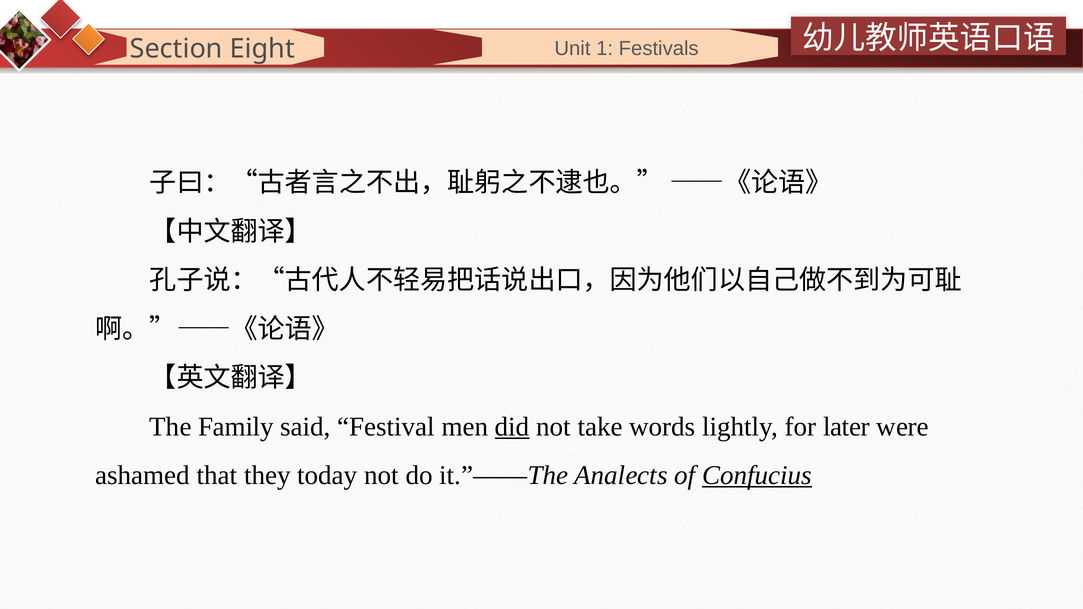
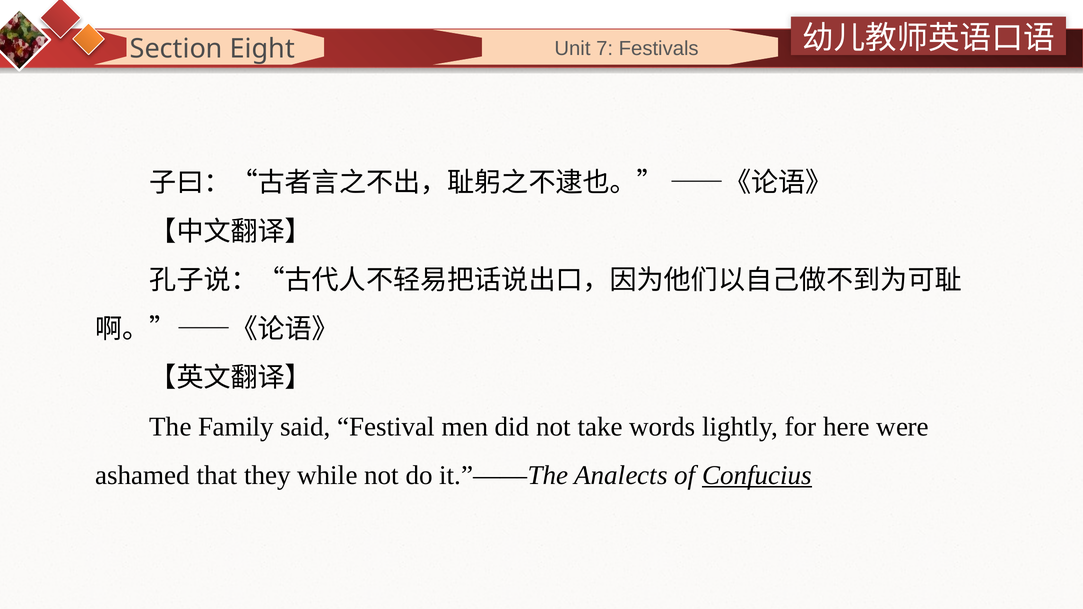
1: 1 -> 7
did underline: present -> none
later: later -> here
today: today -> while
